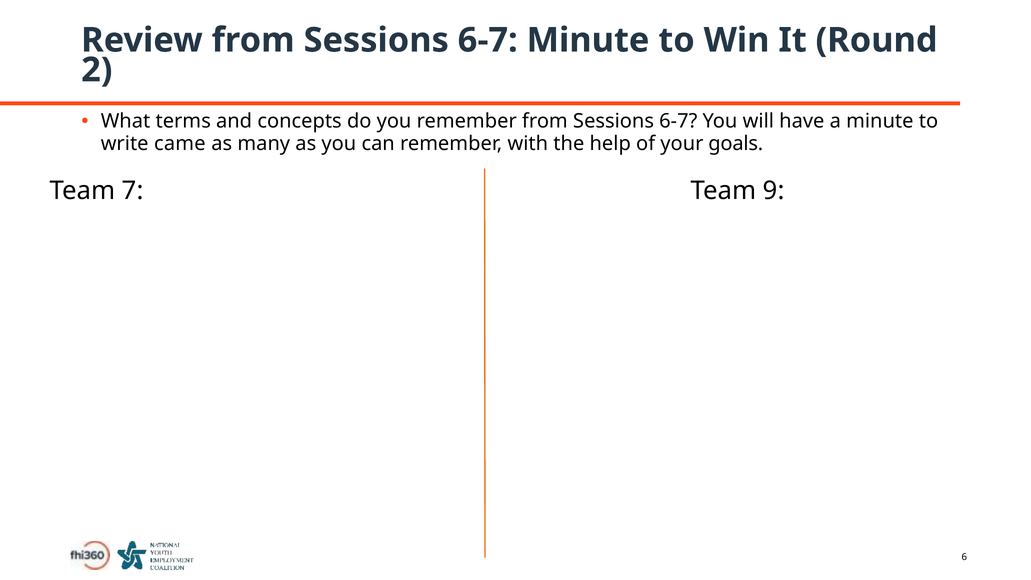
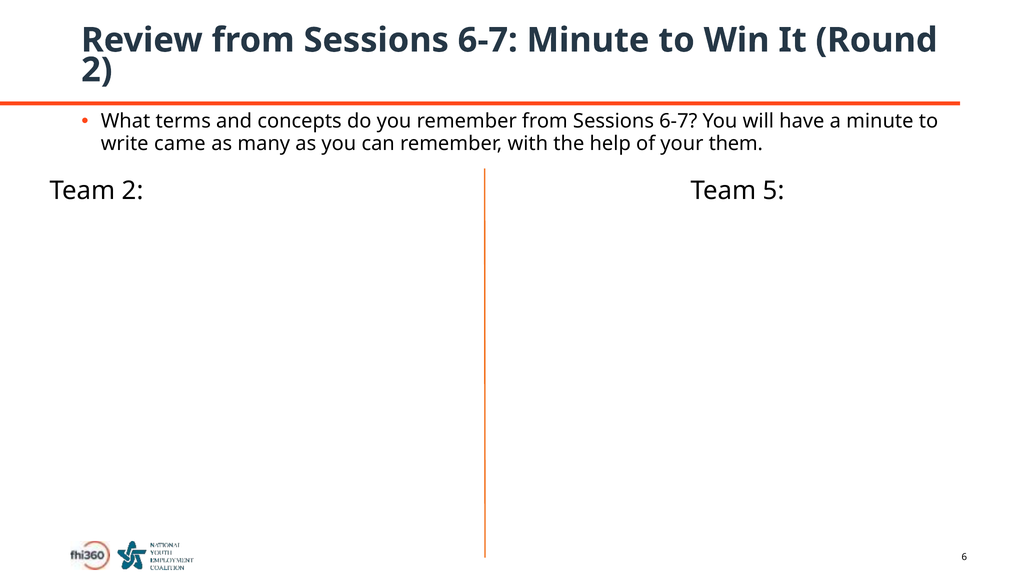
goals: goals -> them
Team 7: 7 -> 2
9: 9 -> 5
